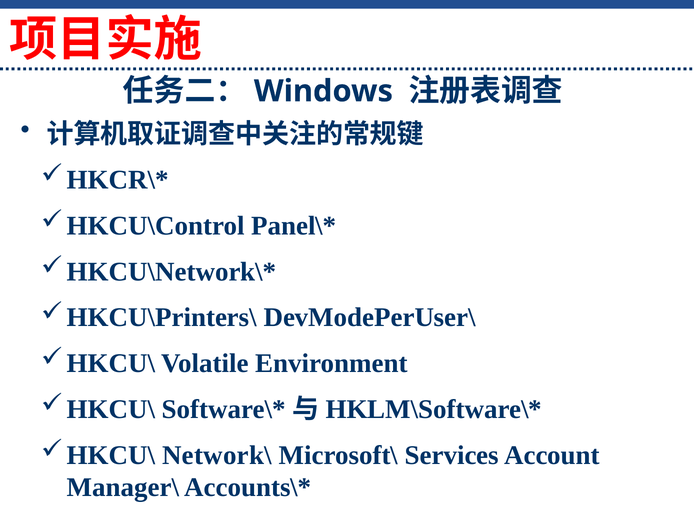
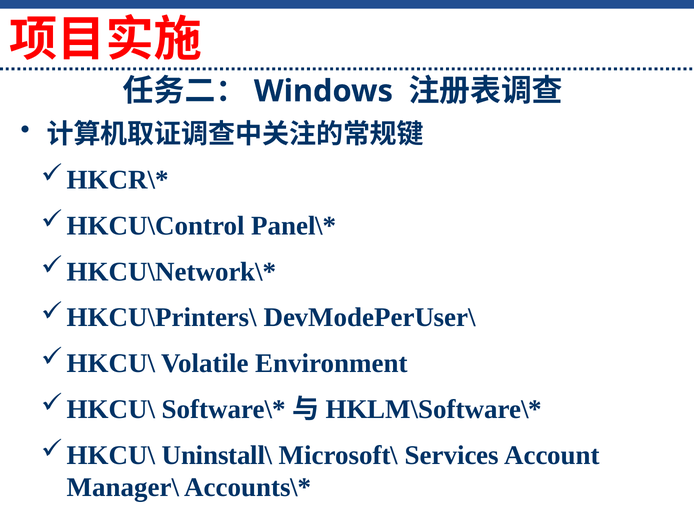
Network\: Network\ -> Uninstall\
